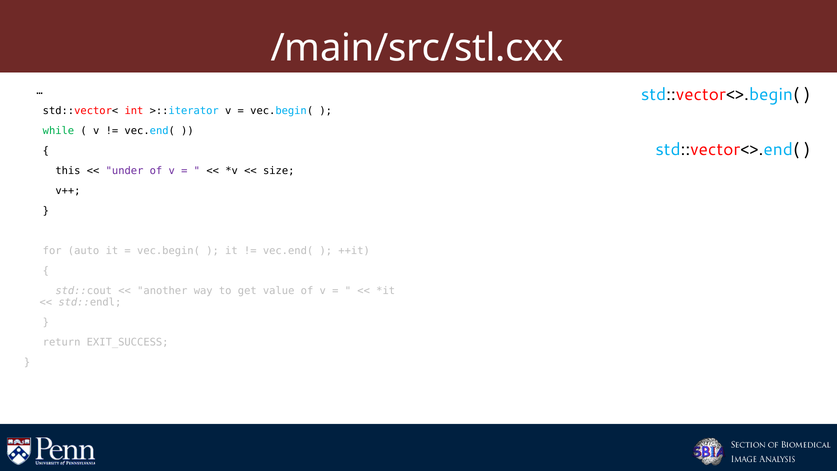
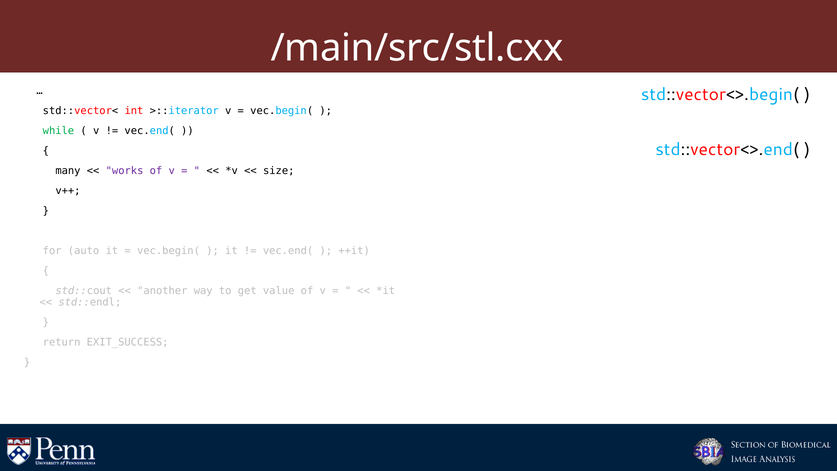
this: this -> many
under: under -> works
